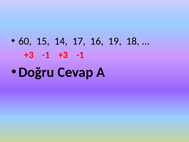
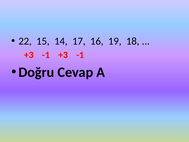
60: 60 -> 22
